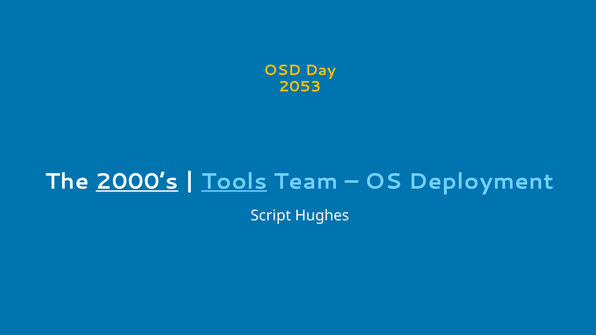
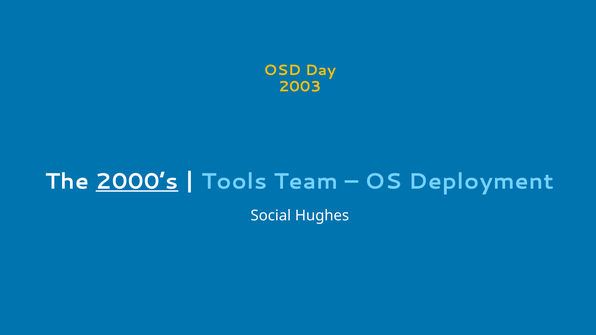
2053: 2053 -> 2003
Tools underline: present -> none
Script: Script -> Social
